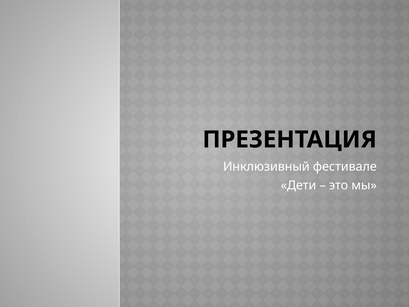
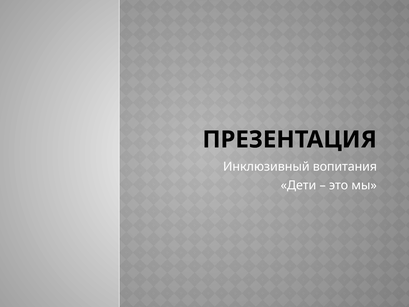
фестивале: фестивале -> вопитания
